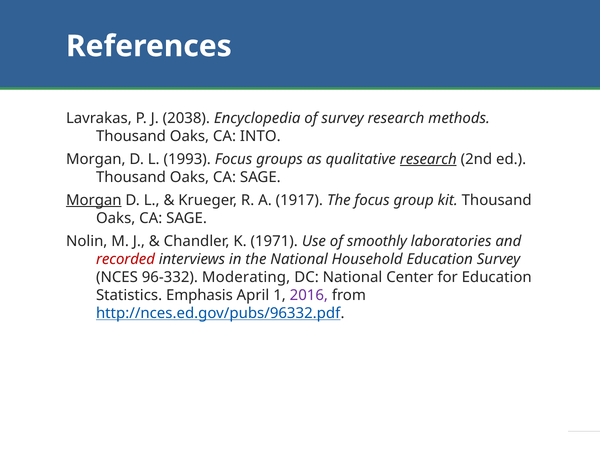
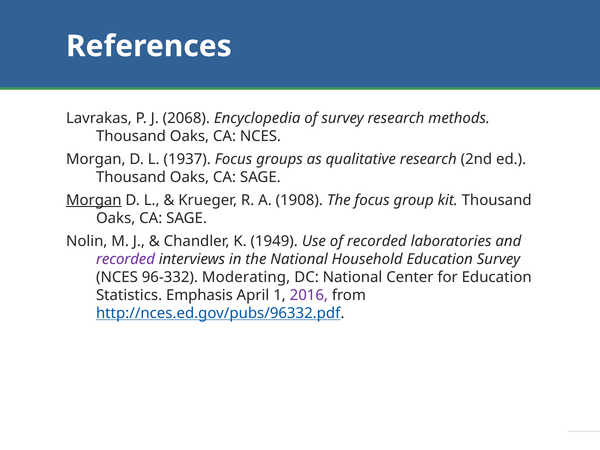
2038: 2038 -> 2068
CA INTO: INTO -> NCES
1993: 1993 -> 1937
research at (428, 159) underline: present -> none
1917: 1917 -> 1908
1971: 1971 -> 1949
of smoothly: smoothly -> recorded
recorded at (125, 259) colour: red -> purple
